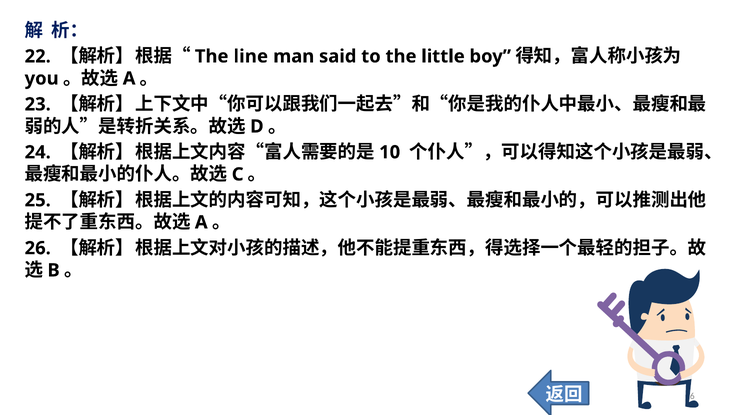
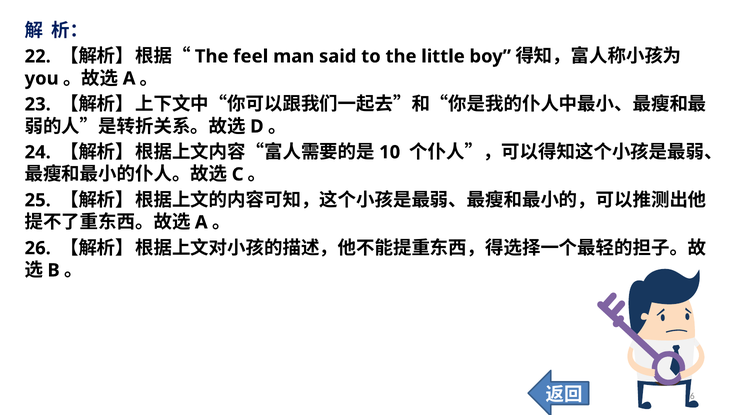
line: line -> feel
